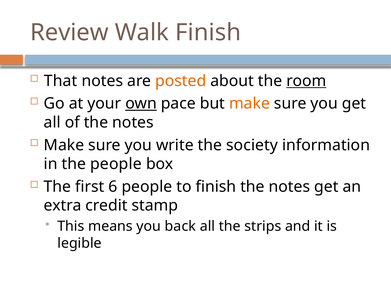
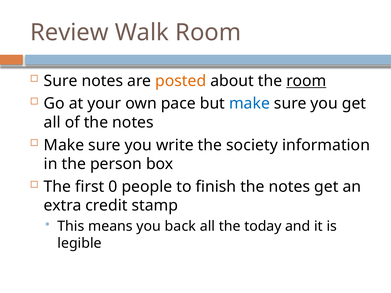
Walk Finish: Finish -> Room
That at (61, 81): That -> Sure
own underline: present -> none
make at (249, 104) colour: orange -> blue
the people: people -> person
6: 6 -> 0
strips: strips -> today
